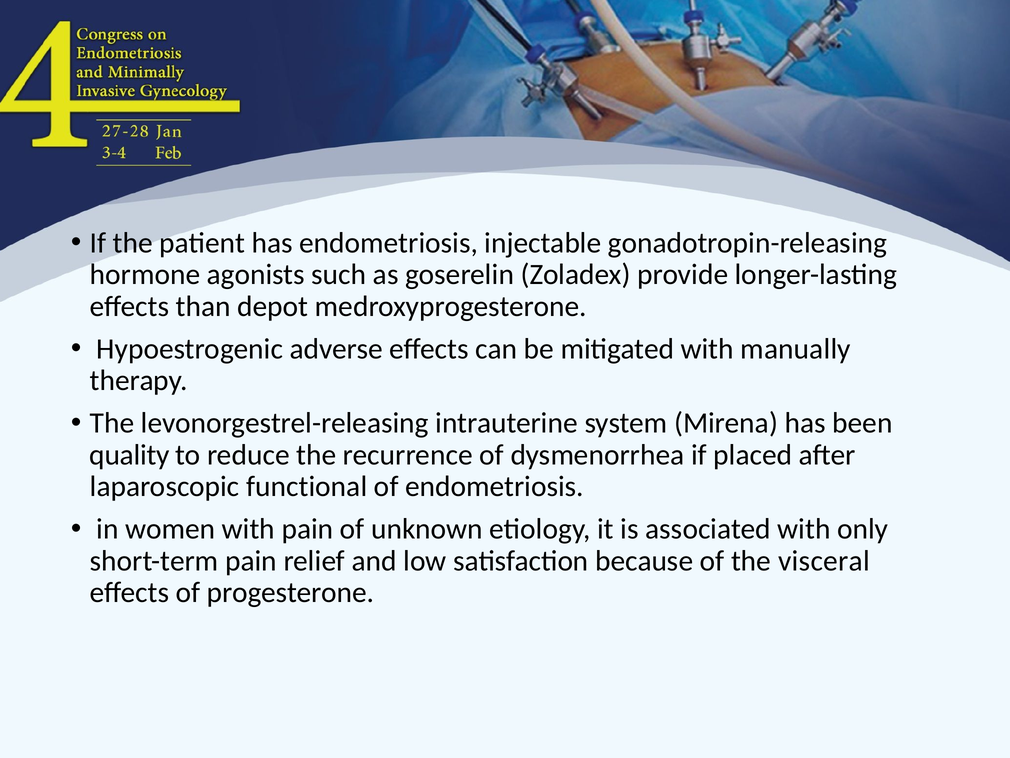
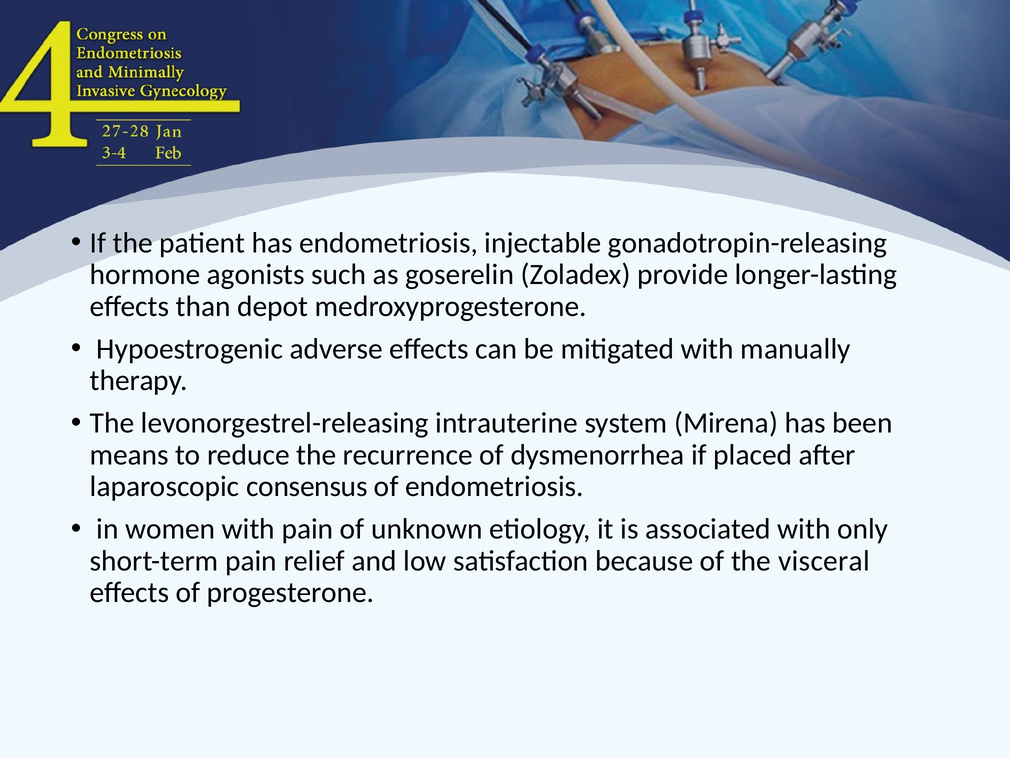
quality: quality -> means
functional: functional -> consensus
